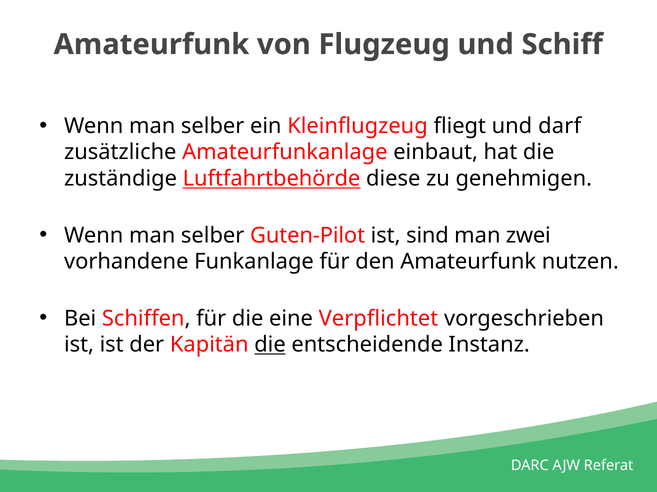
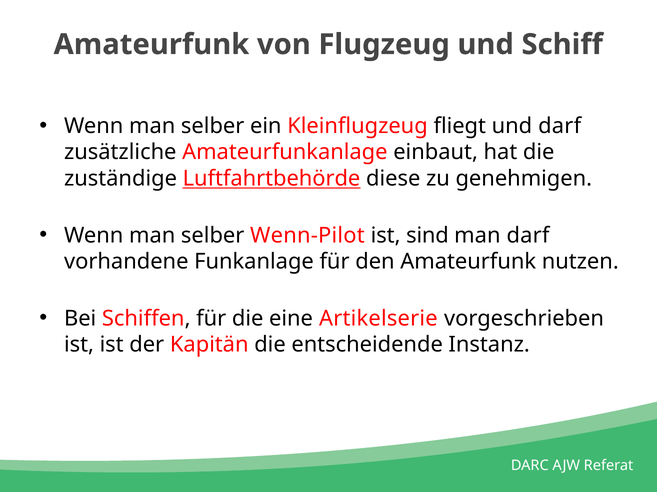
Guten-Pilot: Guten-Pilot -> Wenn-Pilot
man zwei: zwei -> darf
Verpflichtet: Verpflichtet -> Artikelserie
die at (270, 345) underline: present -> none
